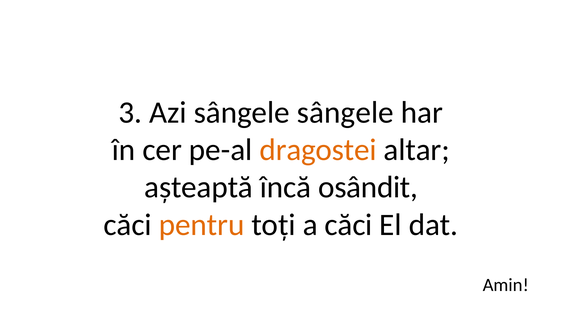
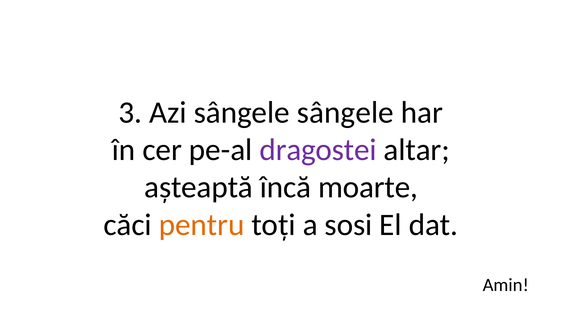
dragostei colour: orange -> purple
osândit: osândit -> moarte
a căci: căci -> sosi
